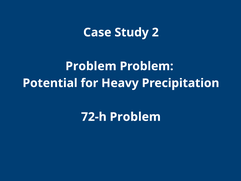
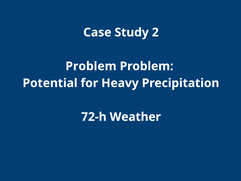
72-h Problem: Problem -> Weather
